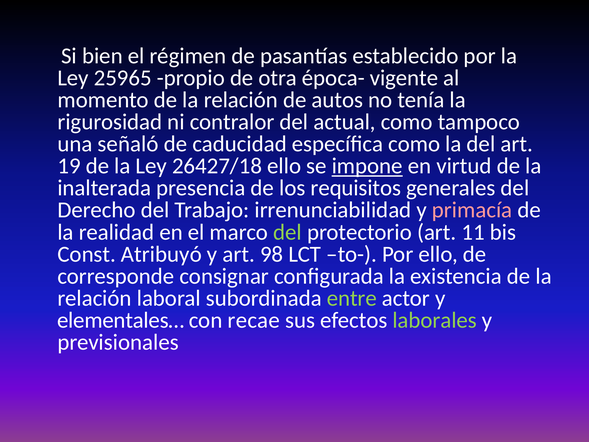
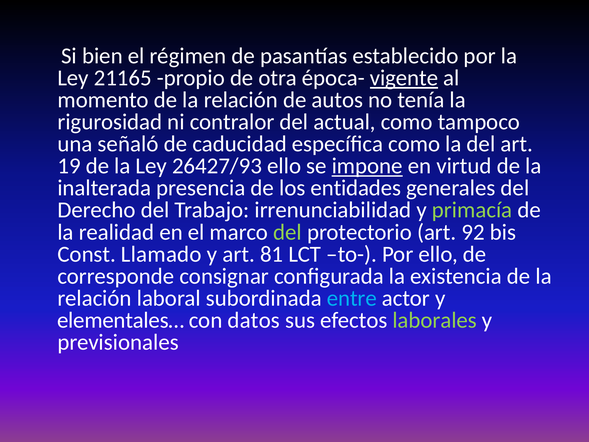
25965: 25965 -> 21165
vigente underline: none -> present
26427/18: 26427/18 -> 26427/93
requisitos: requisitos -> entidades
primacía colour: pink -> light green
11: 11 -> 92
Atribuyó: Atribuyó -> Llamado
98: 98 -> 81
entre colour: light green -> light blue
recae: recae -> datos
